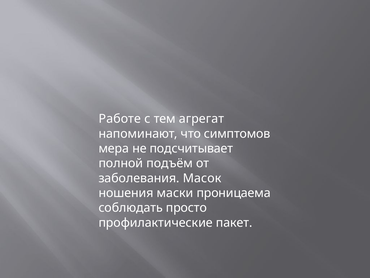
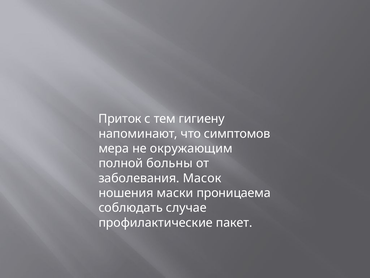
Работе: Работе -> Приток
агрегат: агрегат -> гигиену
подсчитывает: подсчитывает -> окружающим
подъём: подъём -> больны
просто: просто -> случае
